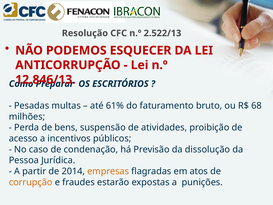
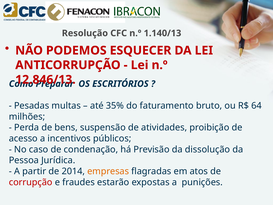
2.522/13: 2.522/13 -> 1.140/13
61%: 61% -> 35%
68: 68 -> 64
corrupção colour: orange -> red
